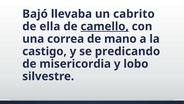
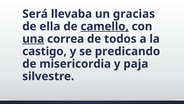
Bajó: Bajó -> Será
cabrito: cabrito -> gracias
una underline: none -> present
mano: mano -> todos
lobo: lobo -> paja
